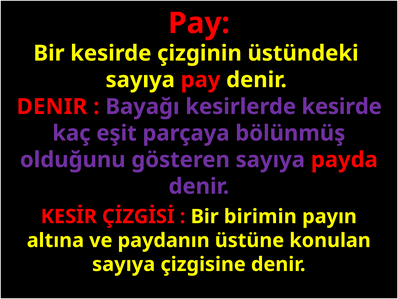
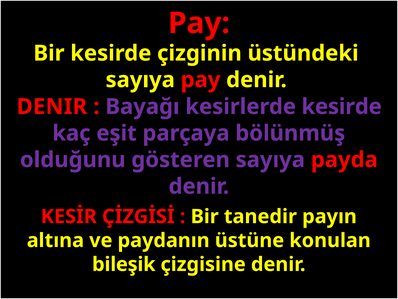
birimin: birimin -> tanedir
sayıya at (124, 264): sayıya -> bileşik
